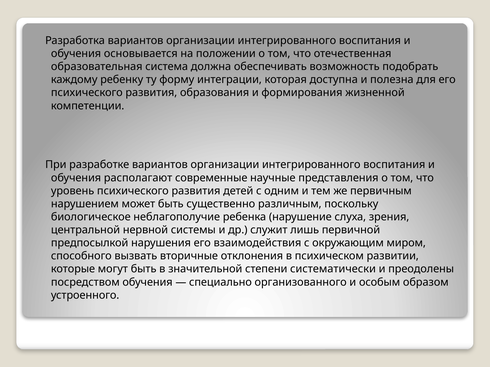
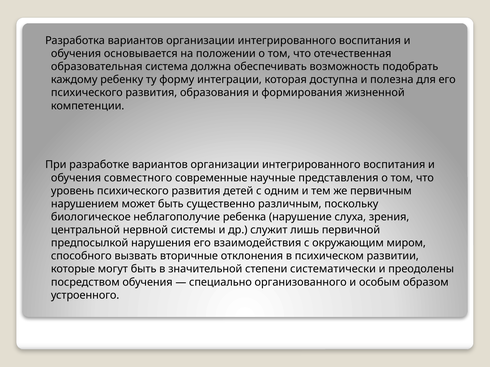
располагают: располагают -> совместного
